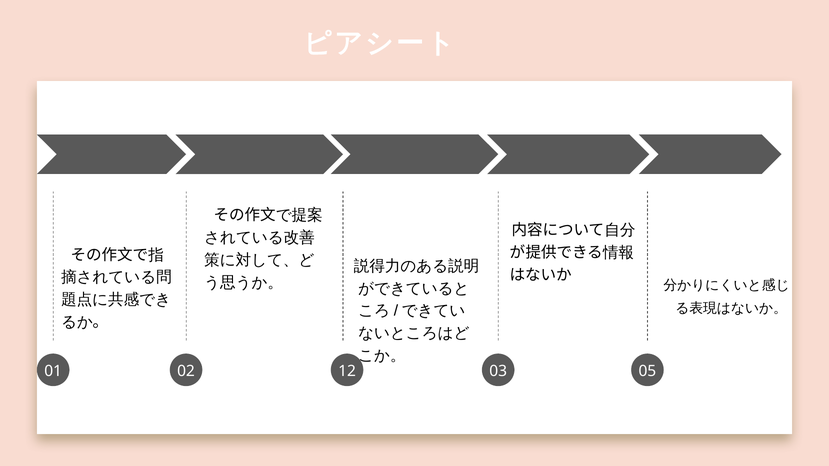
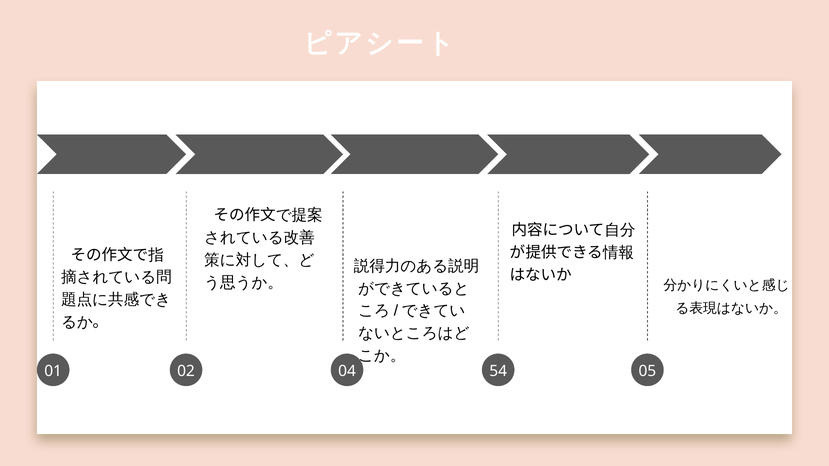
12: 12 -> 04
03: 03 -> 54
